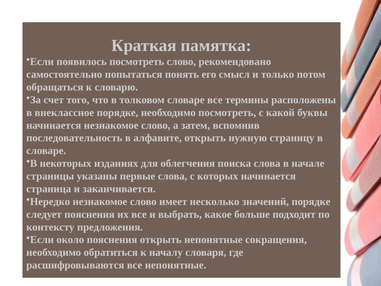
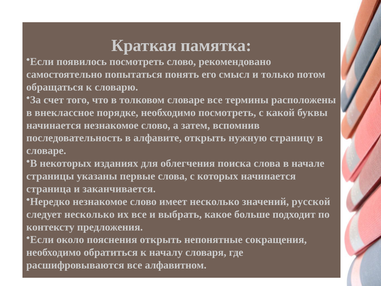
значений порядке: порядке -> русской
следует пояснения: пояснения -> несколько
все непонятные: непонятные -> алфавитном
